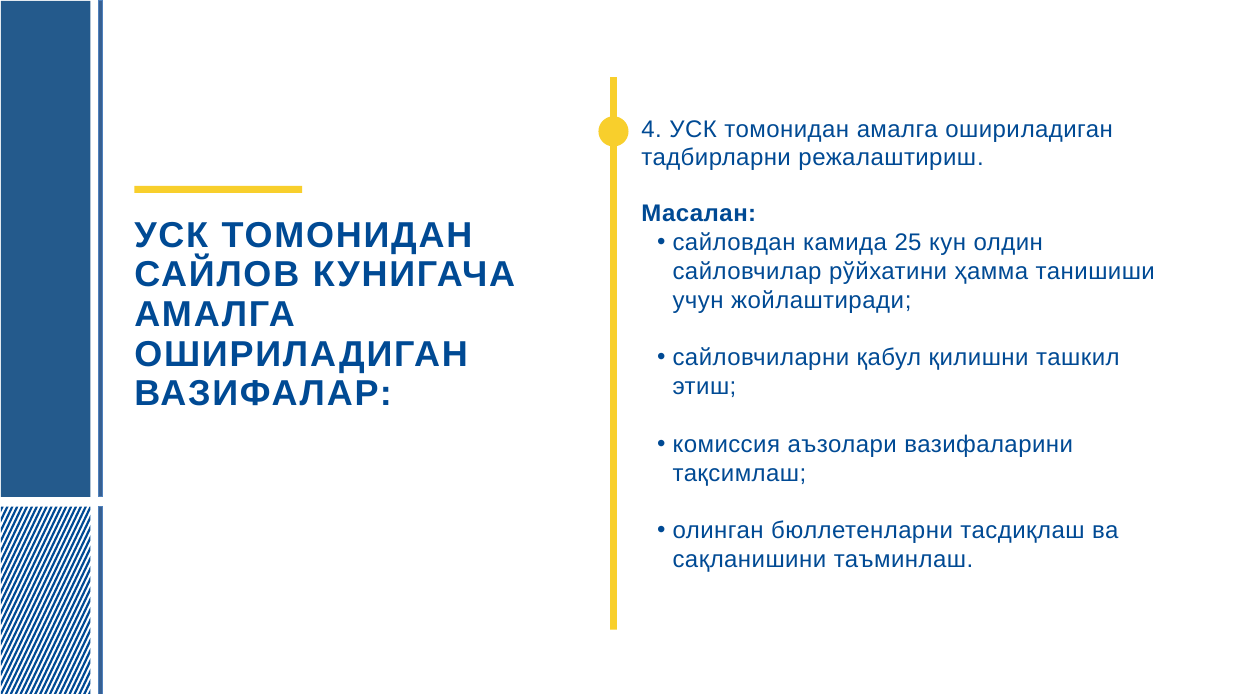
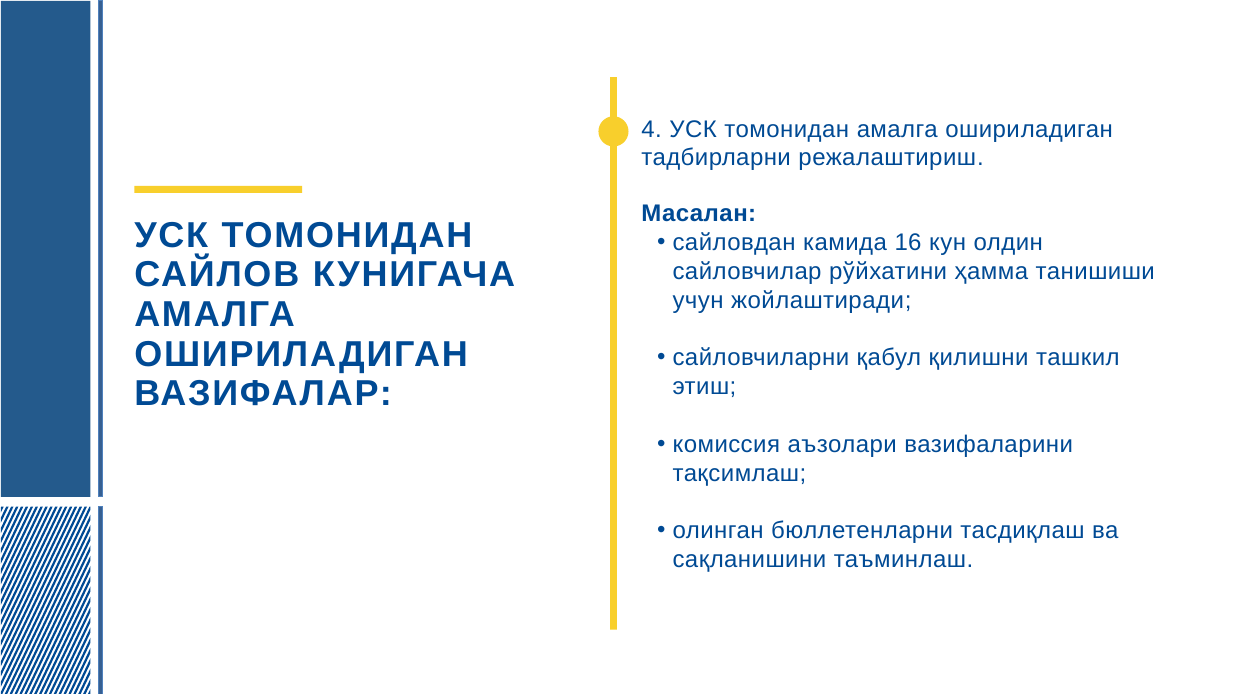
25: 25 -> 16
